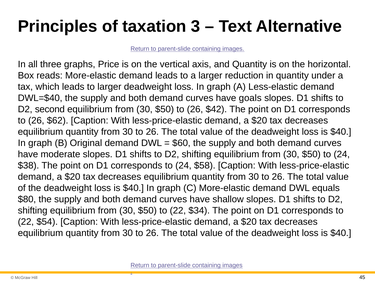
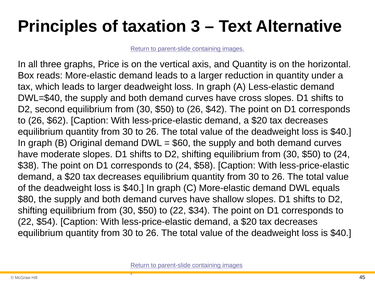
goals: goals -> cross
